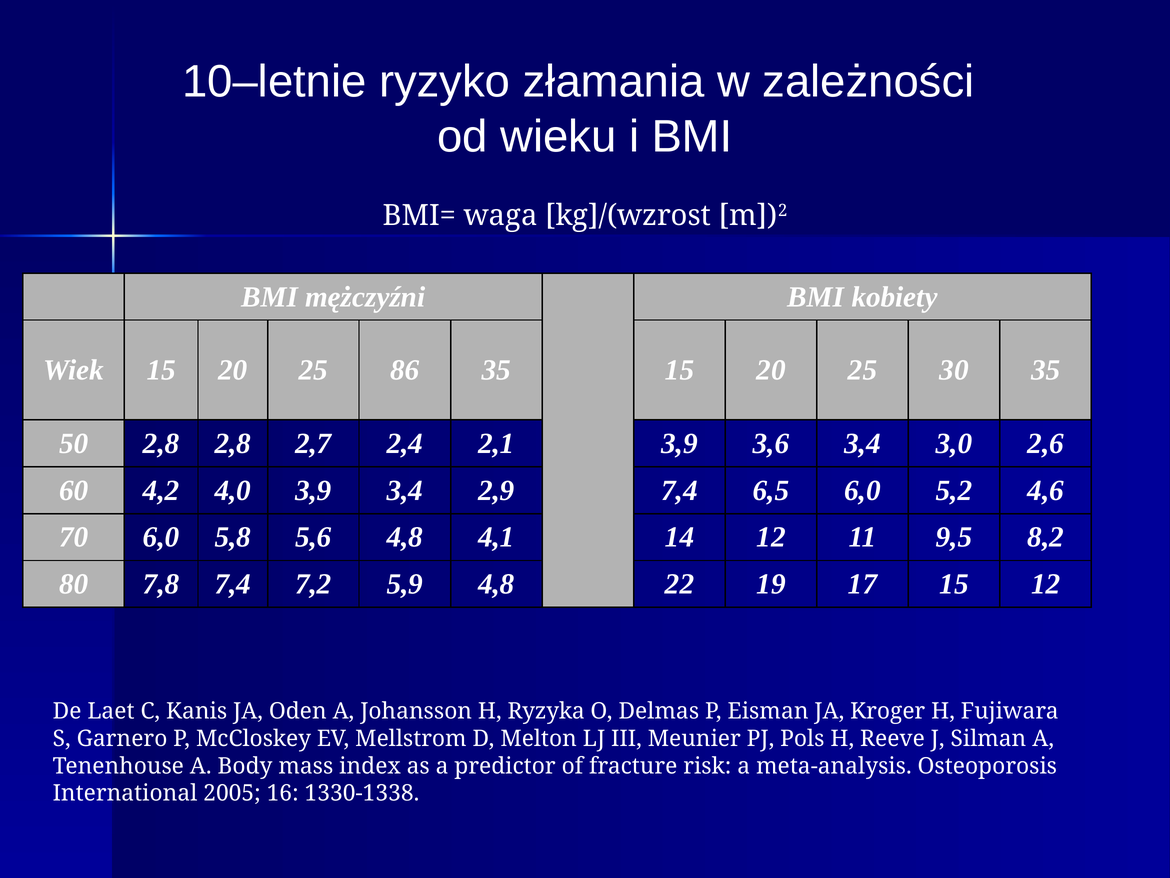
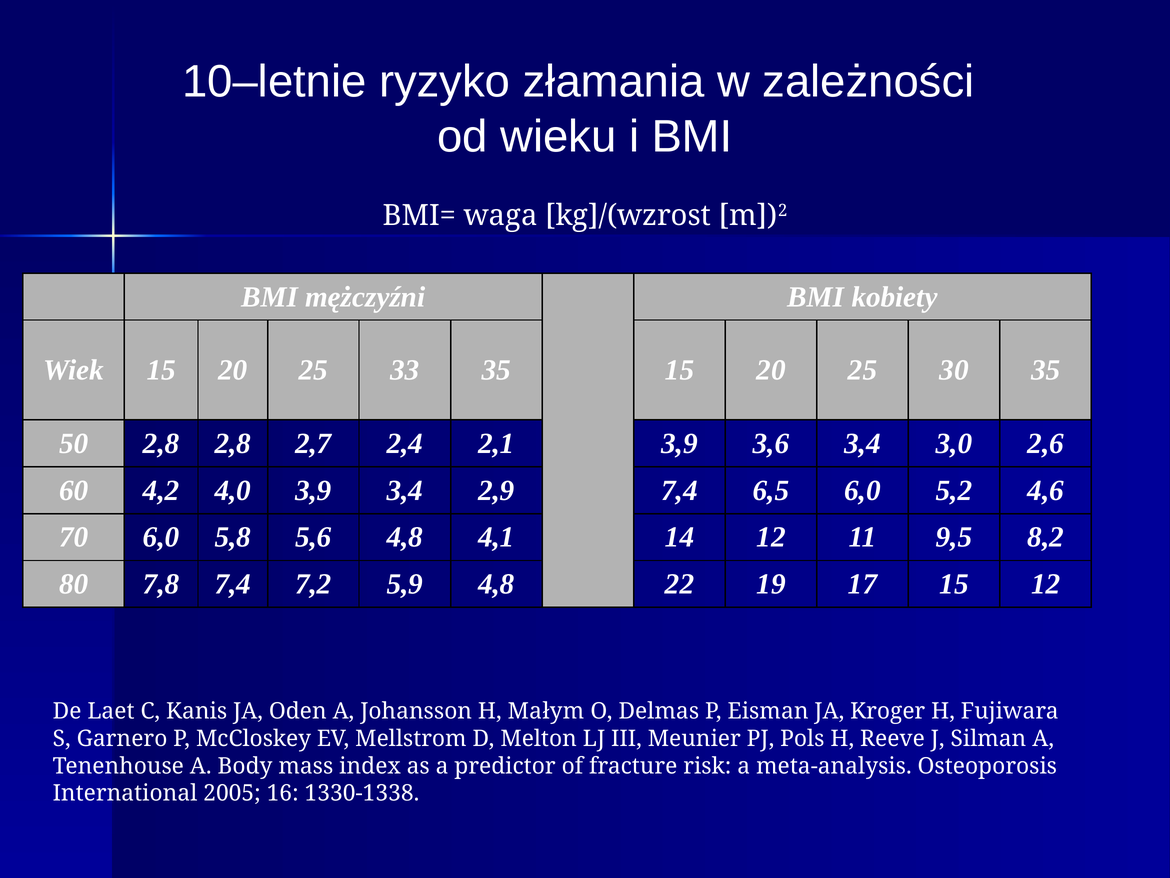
86: 86 -> 33
Ryzyka: Ryzyka -> Małym
